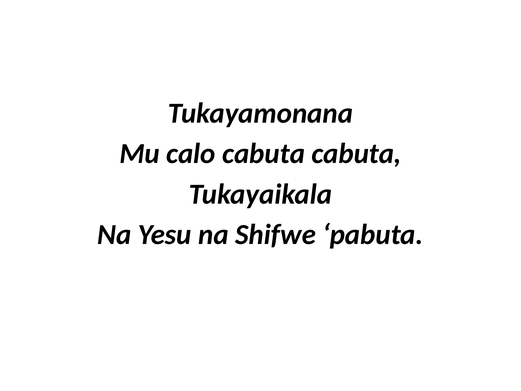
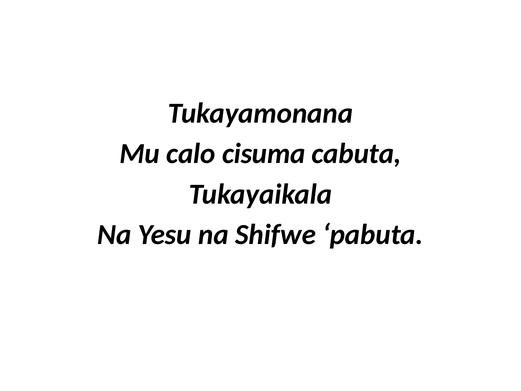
calo cabuta: cabuta -> cisuma
